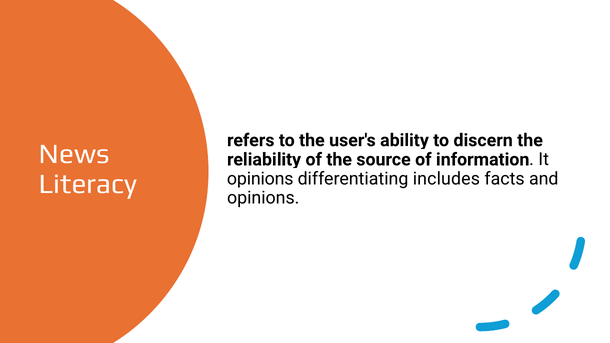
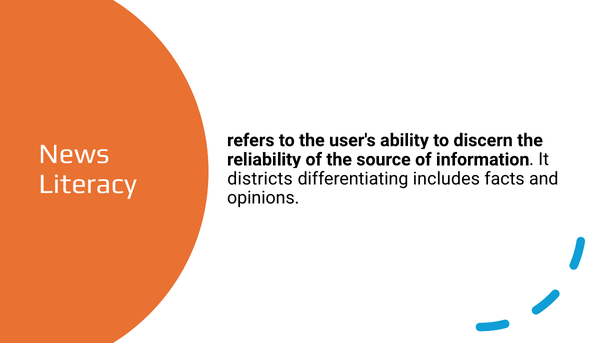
opinions at (260, 179): opinions -> districts
